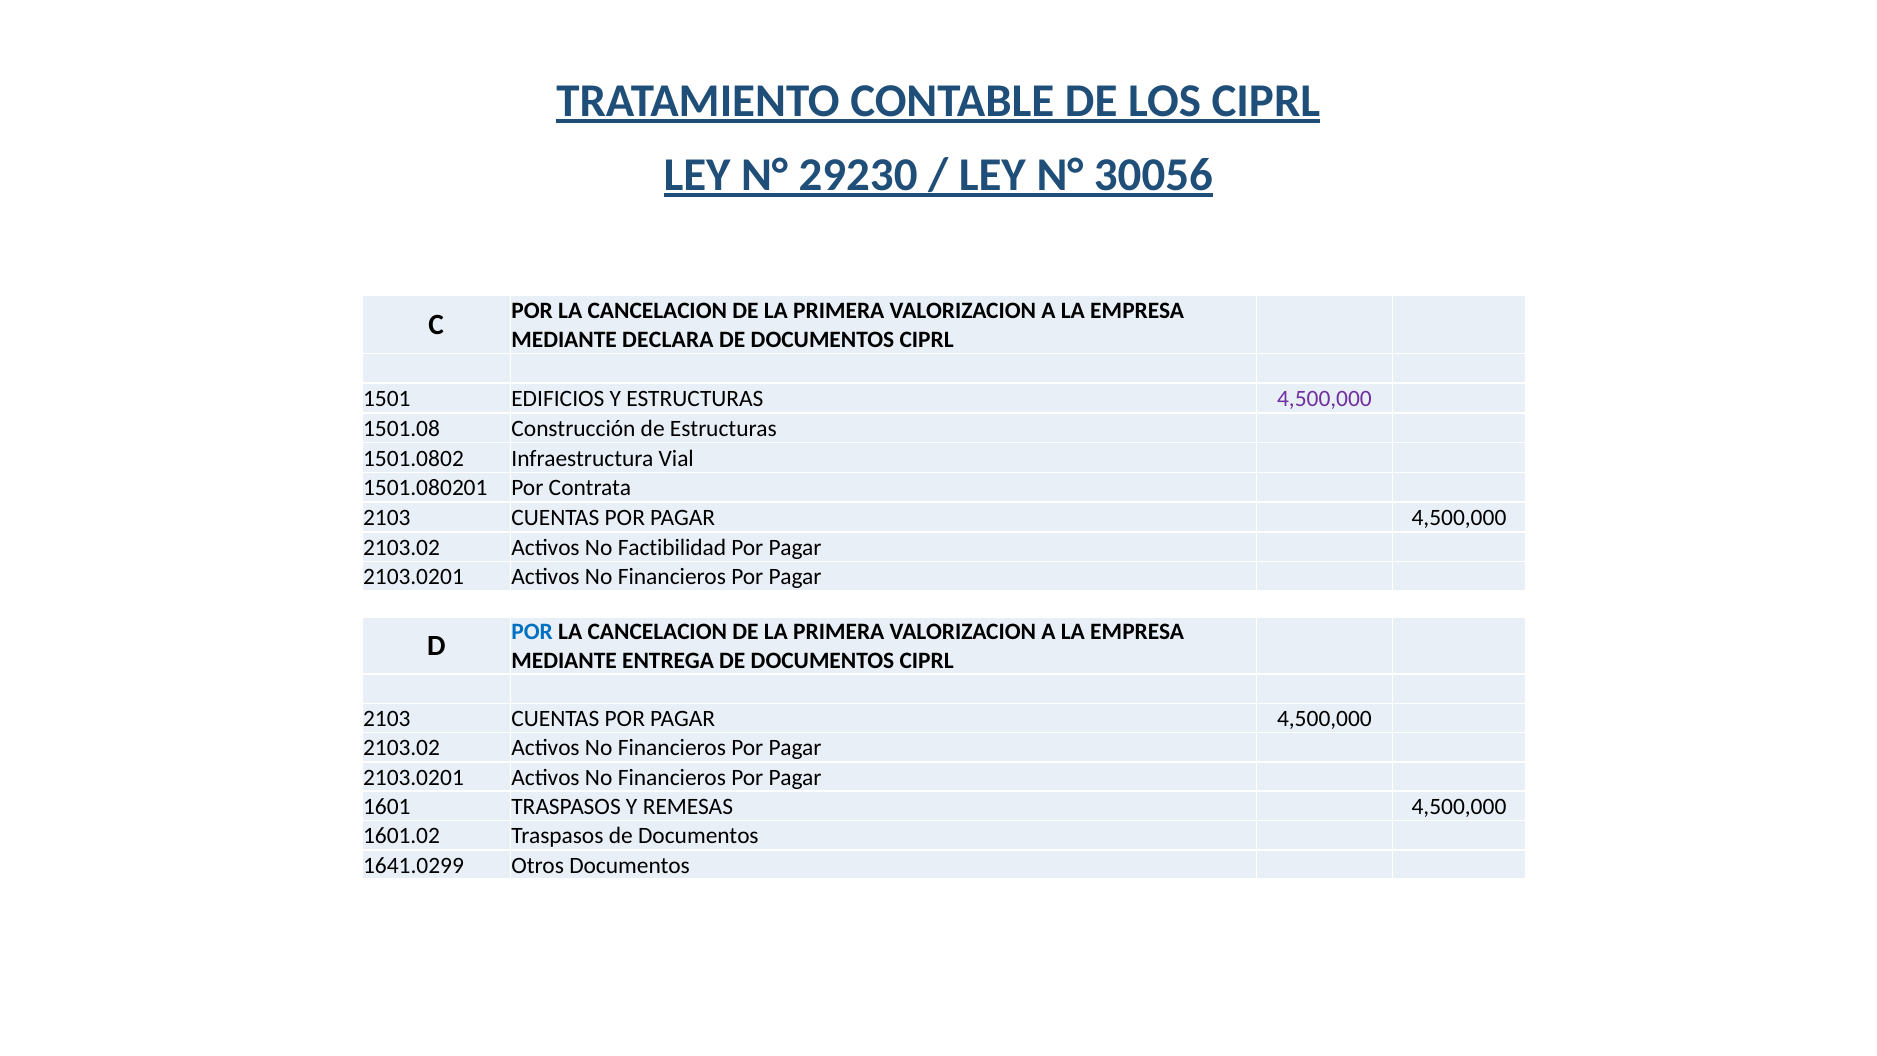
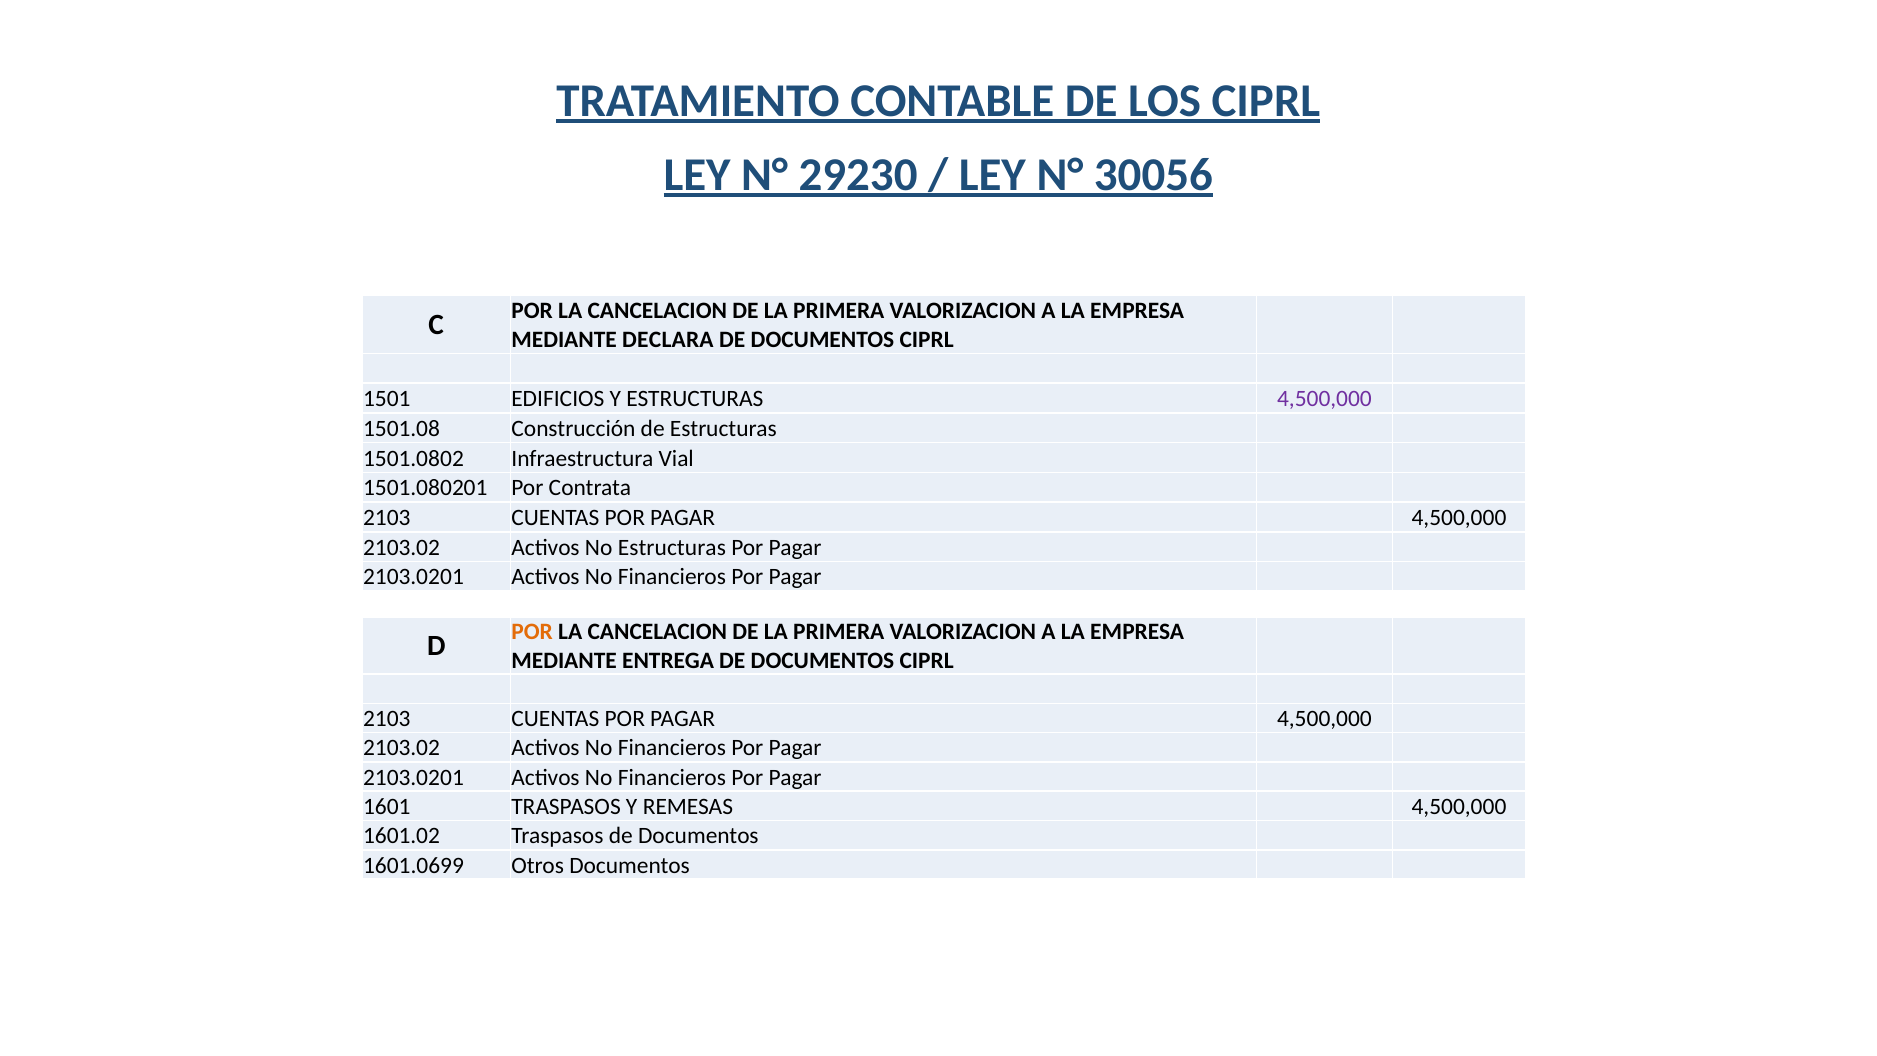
No Factibilidad: Factibilidad -> Estructuras
POR at (532, 632) colour: blue -> orange
1641.0299: 1641.0299 -> 1601.0699
